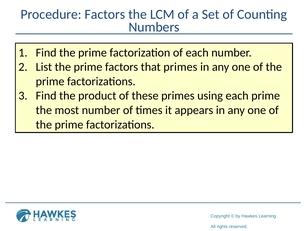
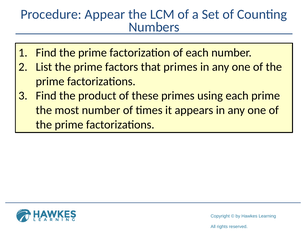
Procedure Factors: Factors -> Appear
